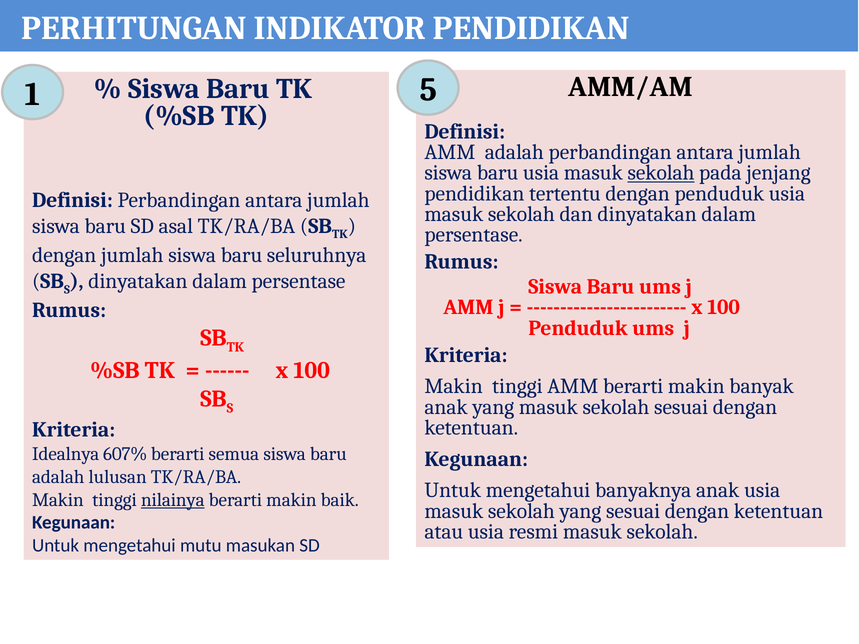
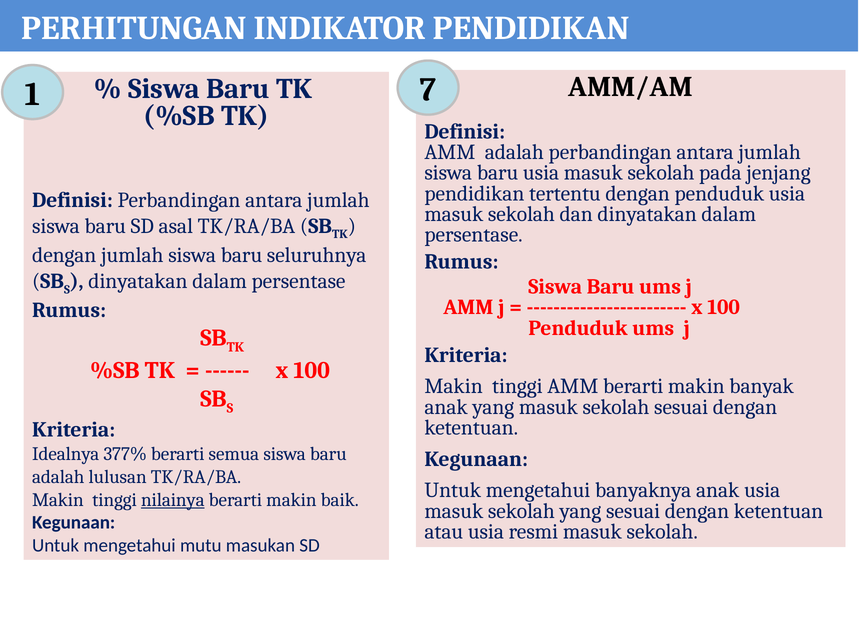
5: 5 -> 7
sekolah at (661, 173) underline: present -> none
607%: 607% -> 377%
